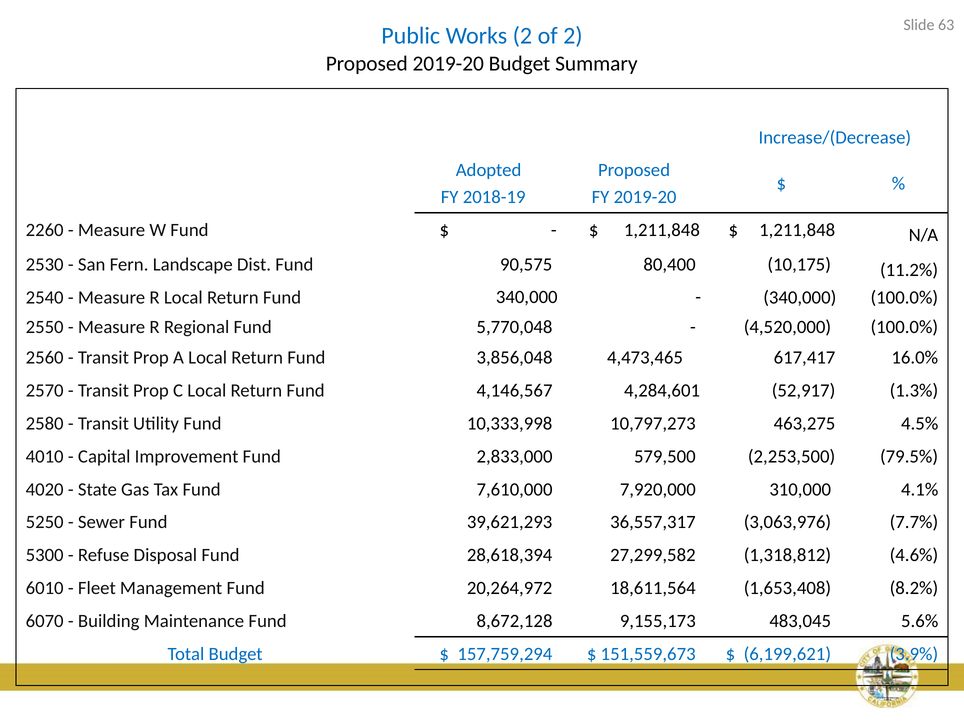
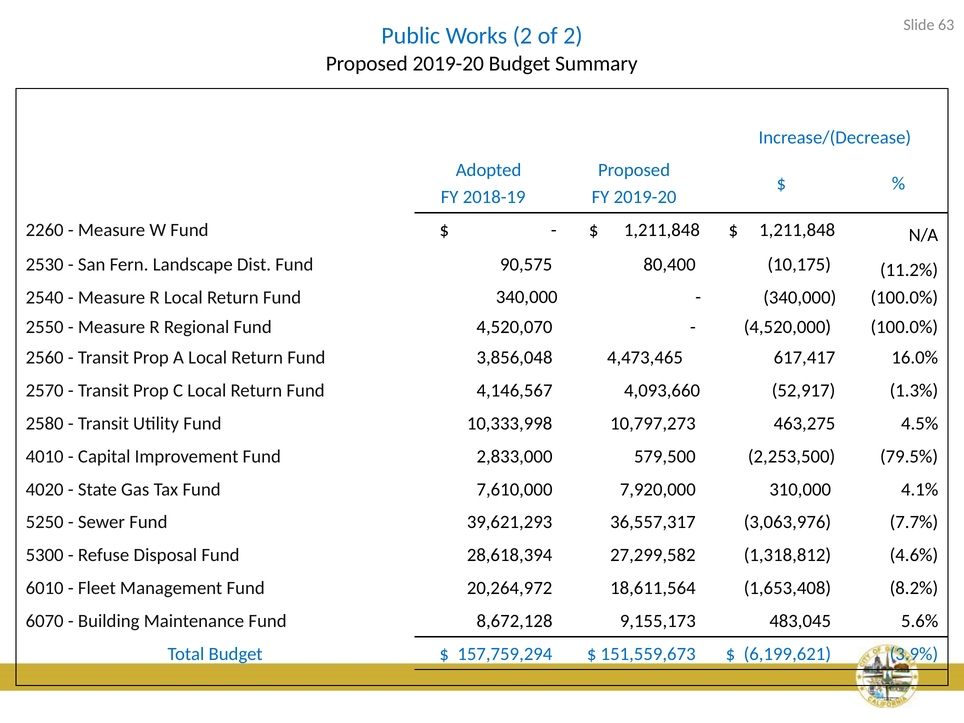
5,770,048: 5,770,048 -> 4,520,070
4,284,601: 4,284,601 -> 4,093,660
